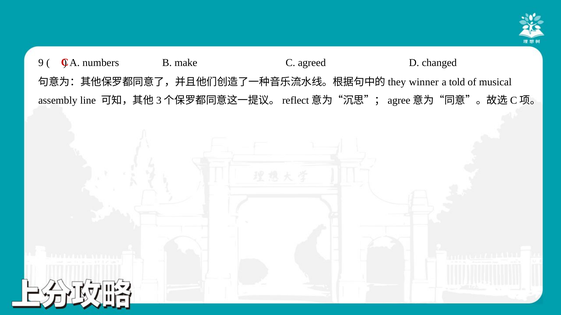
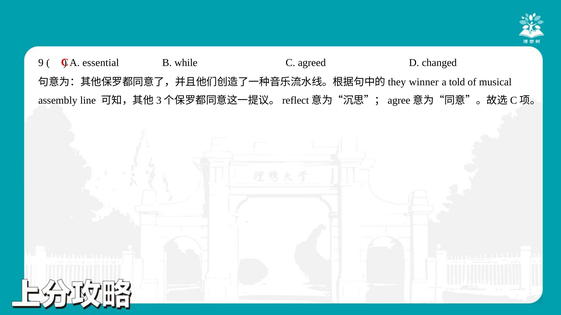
numbers: numbers -> essential
make: make -> while
